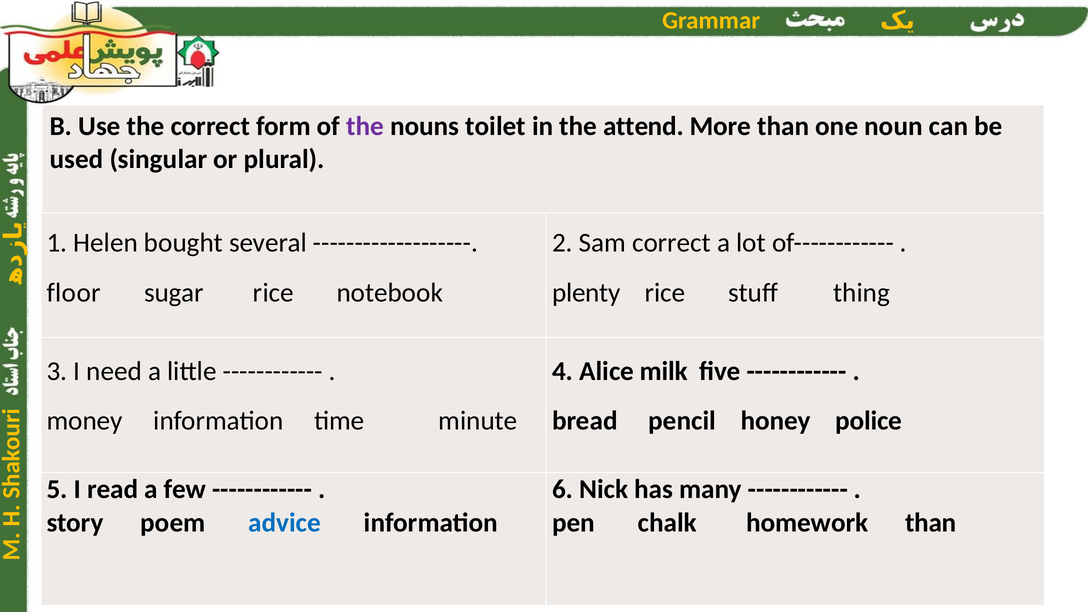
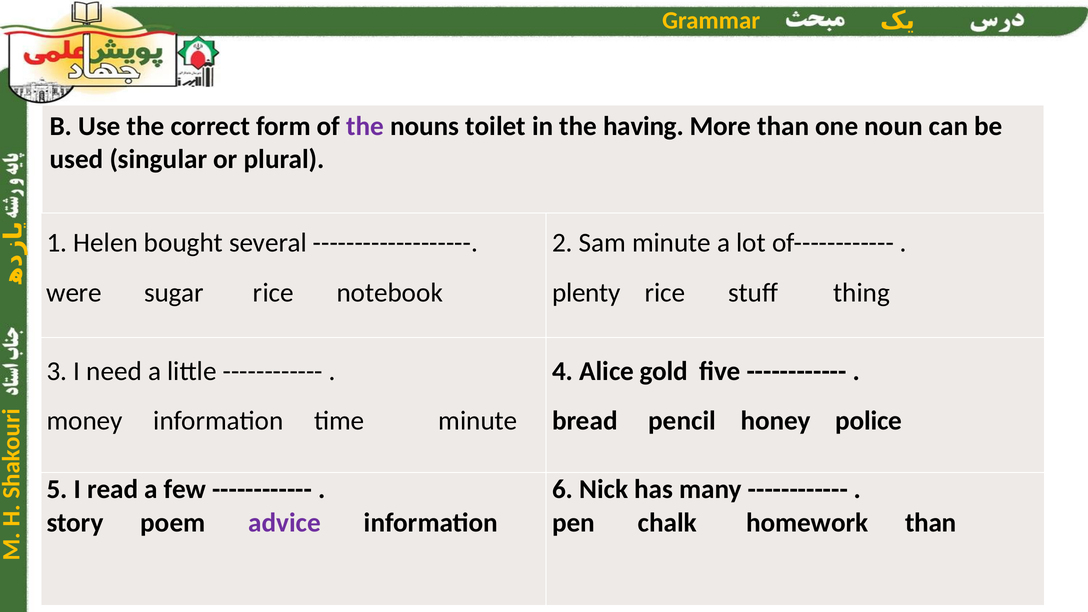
attend: attend -> having
Sam correct: correct -> minute
floor: floor -> were
milk: milk -> gold
advice colour: blue -> purple
